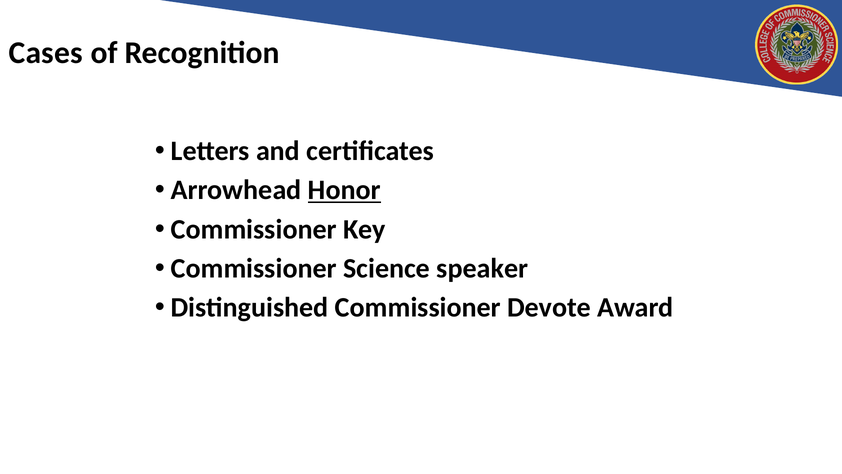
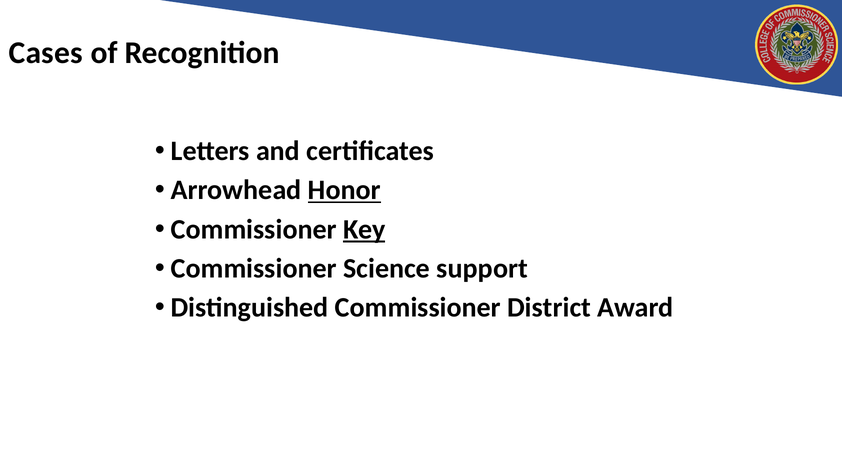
Key underline: none -> present
speaker: speaker -> support
Devote: Devote -> District
